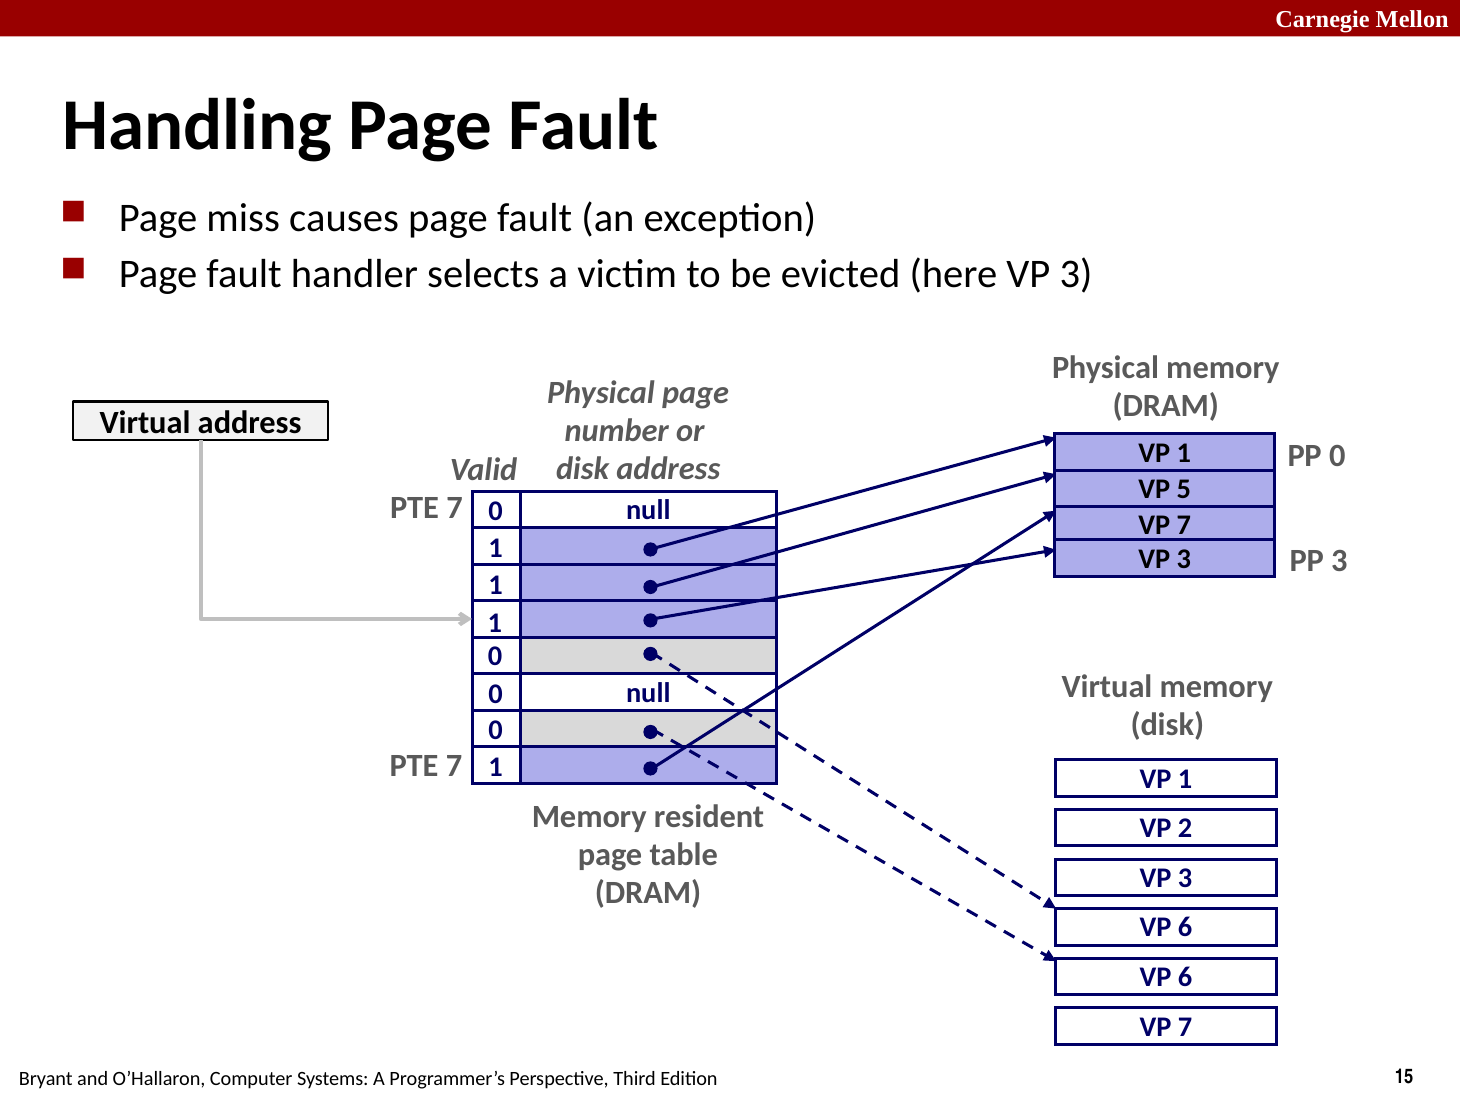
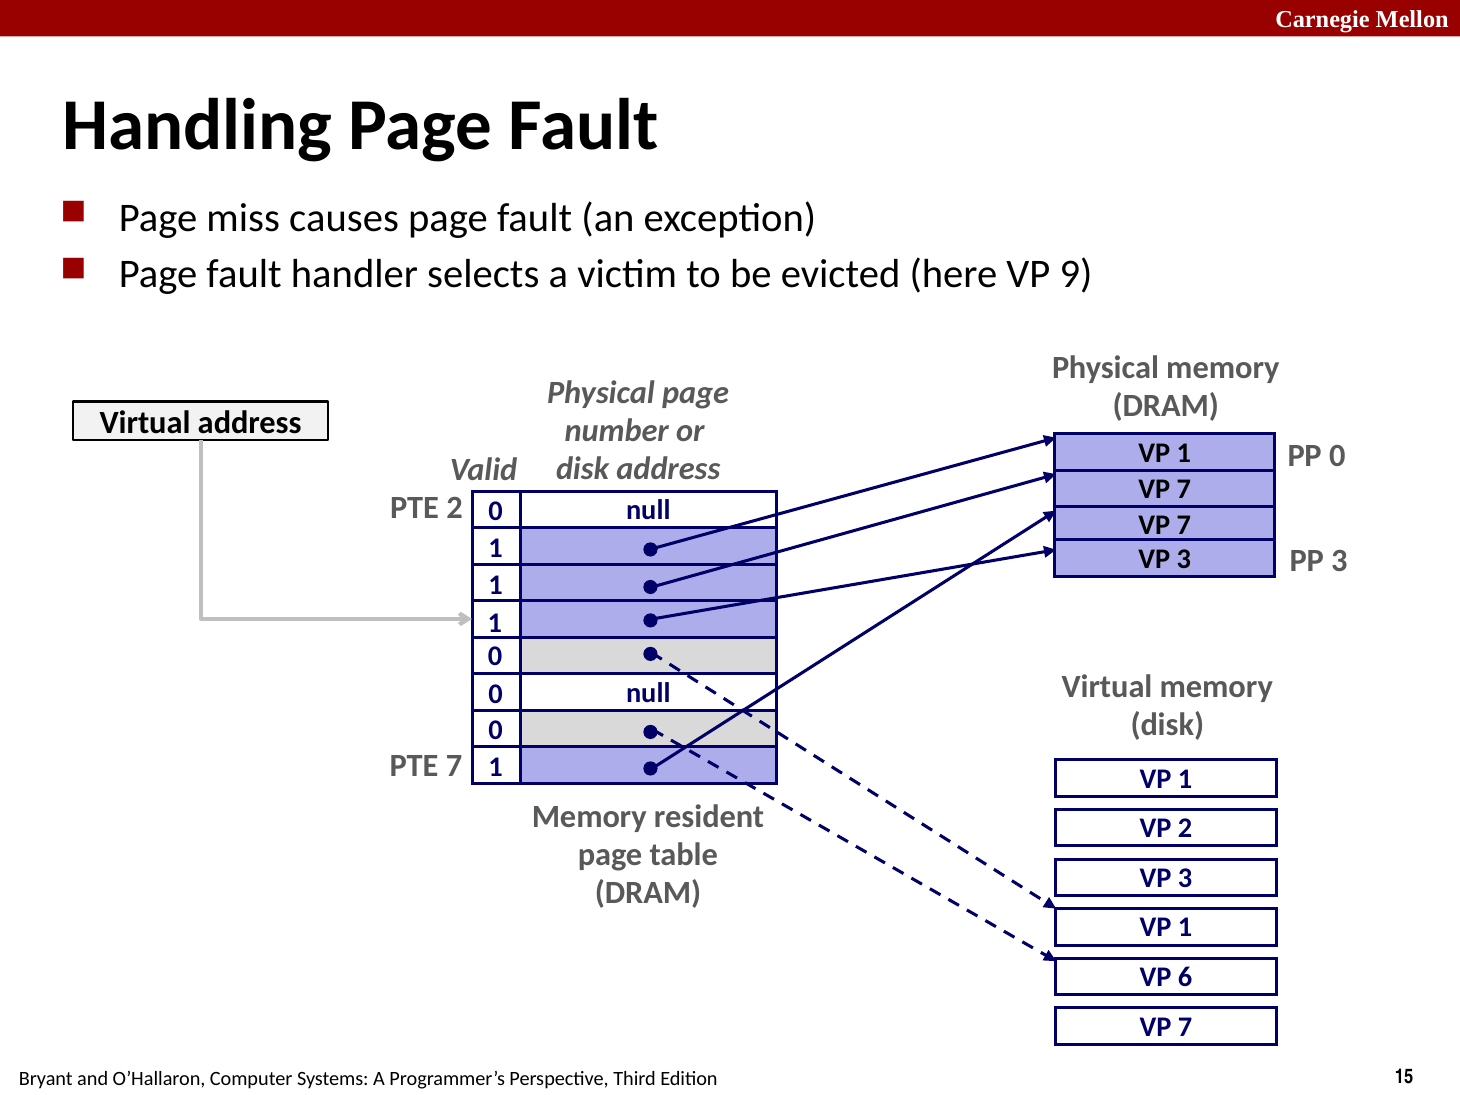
here VP 3: 3 -> 9
5 at (1184, 489): 5 -> 7
7 at (454, 508): 7 -> 2
6 at (1185, 928): 6 -> 1
